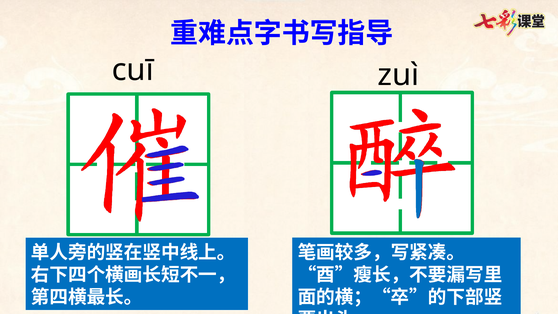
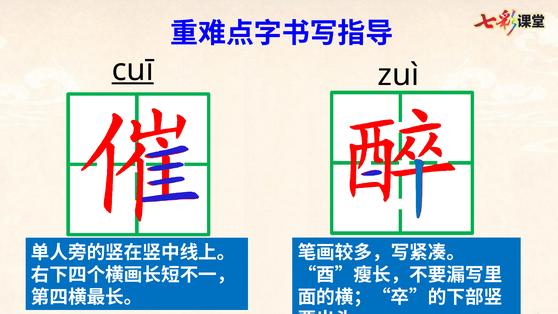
cuī underline: none -> present
